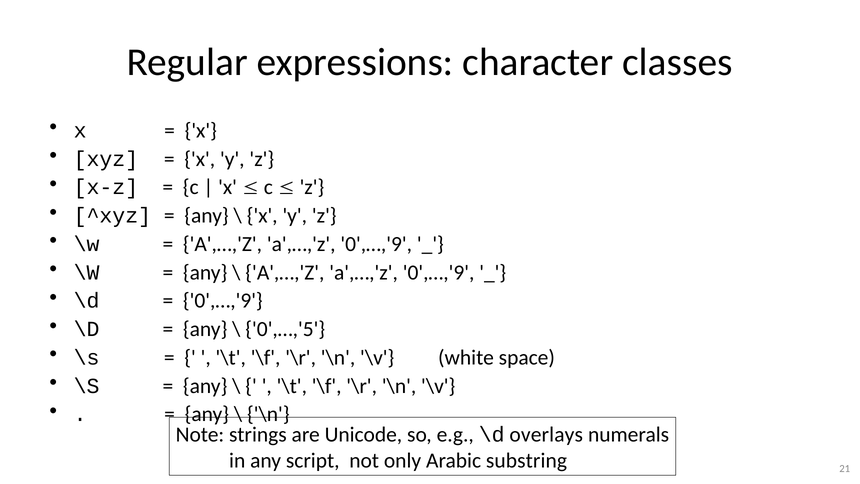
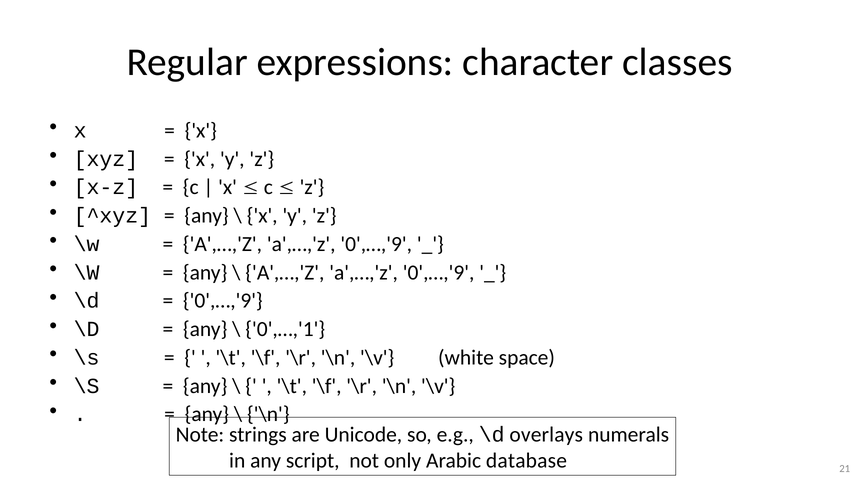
0',…,'5: 0',…,'5 -> 0',…,'1
substring: substring -> database
